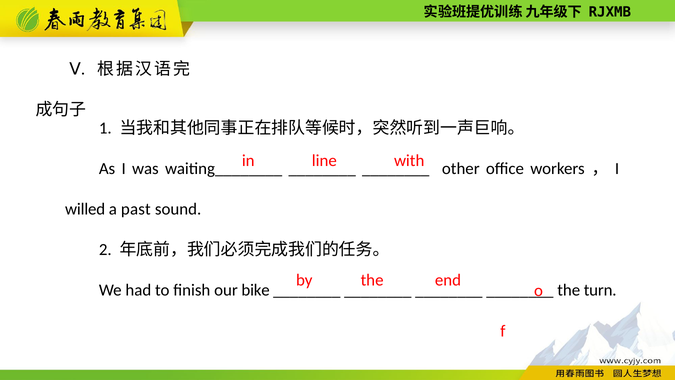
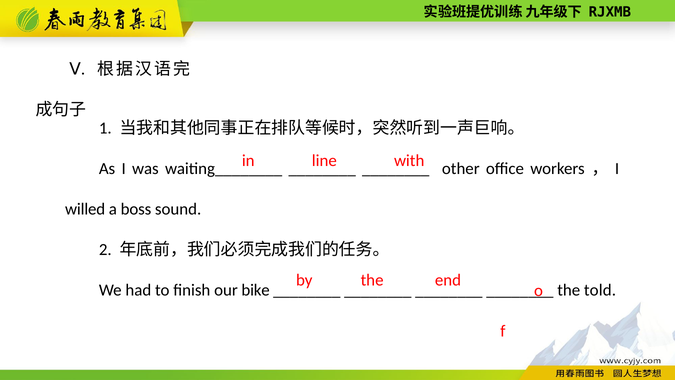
past: past -> boss
turn: turn -> told
